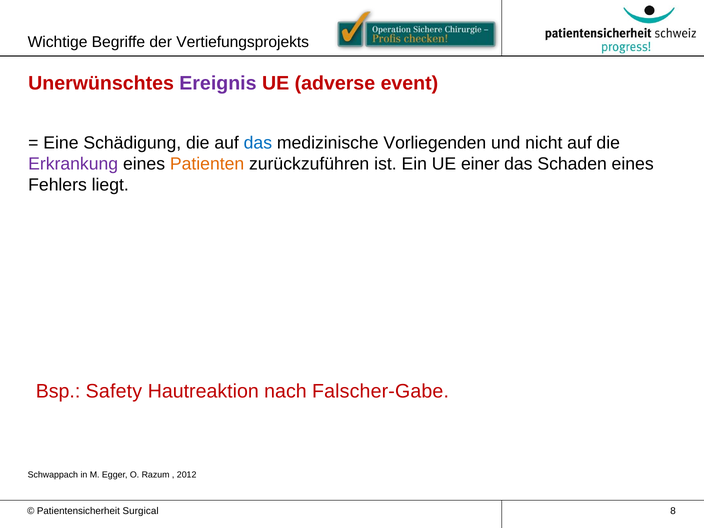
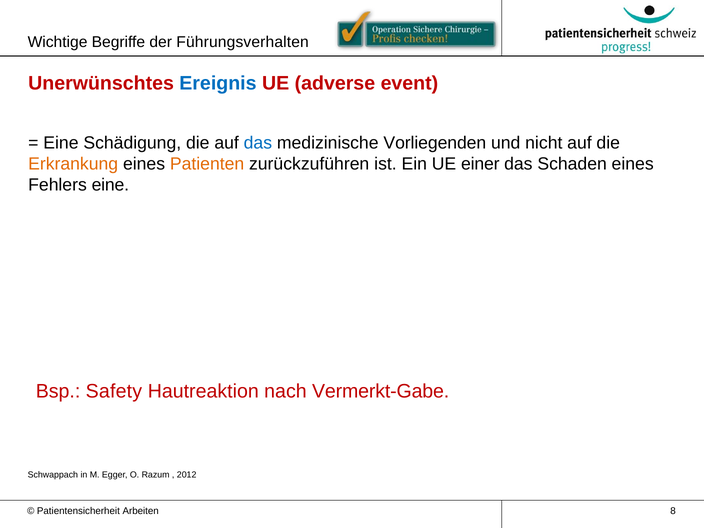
Vertiefungsprojekts: Vertiefungsprojekts -> Führungsverhalten
Ereignis colour: purple -> blue
Erkrankung colour: purple -> orange
Fehlers liegt: liegt -> eine
Falscher-Gabe: Falscher-Gabe -> Vermerkt-Gabe
Surgical: Surgical -> Arbeiten
